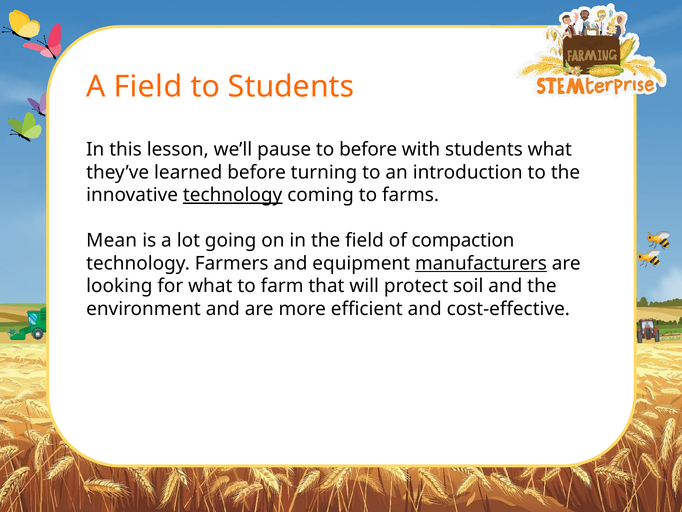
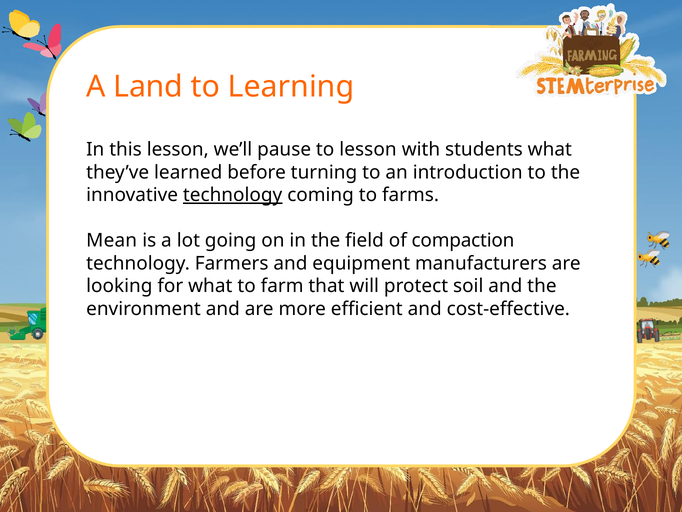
A Field: Field -> Land
to Students: Students -> Learning
to before: before -> lesson
manufacturers underline: present -> none
